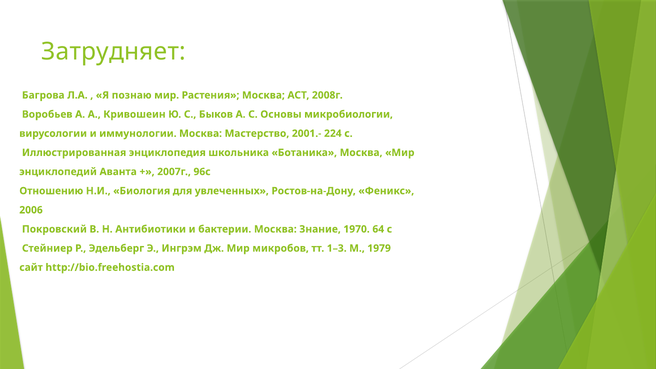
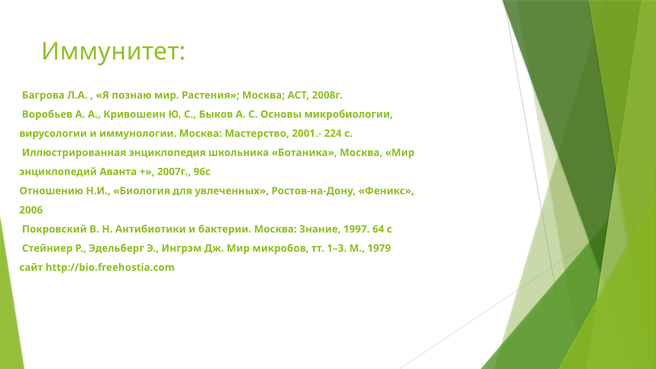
Затрудняет: Затрудняет -> Иммунитет
1970: 1970 -> 1997
